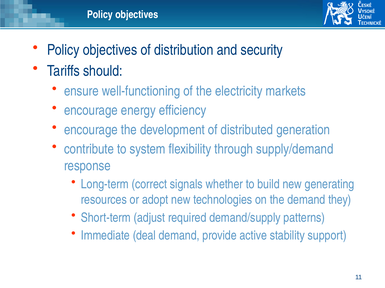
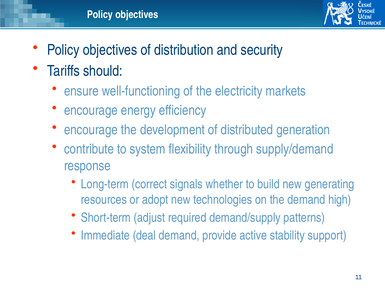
they: they -> high
